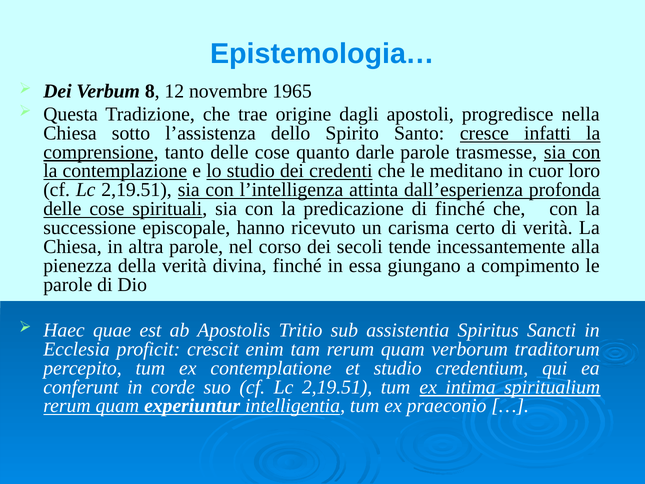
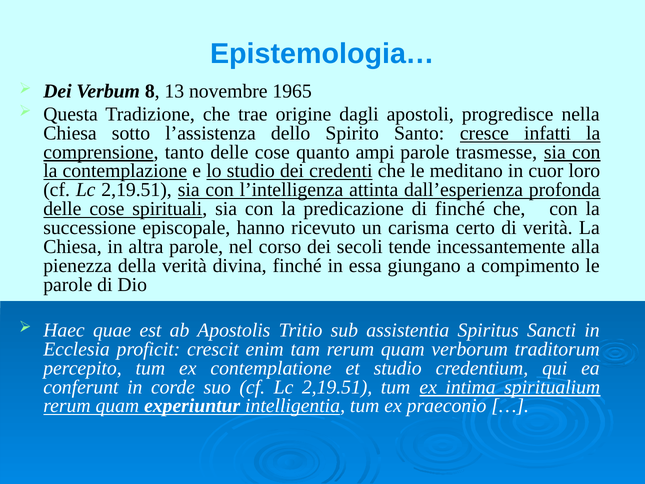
12: 12 -> 13
darle: darle -> ampi
